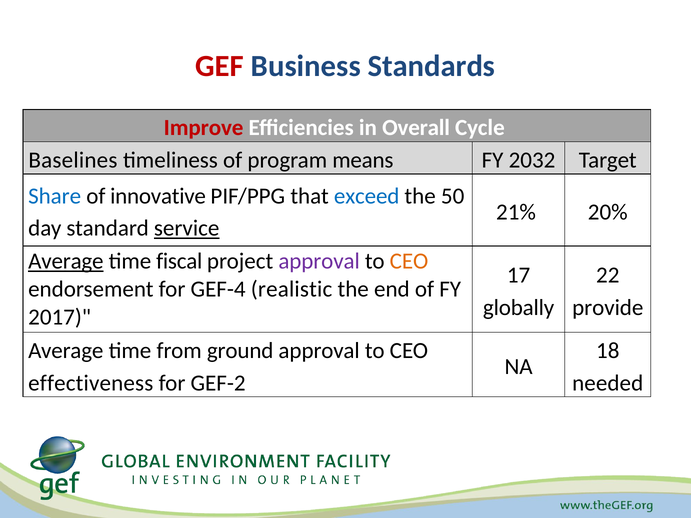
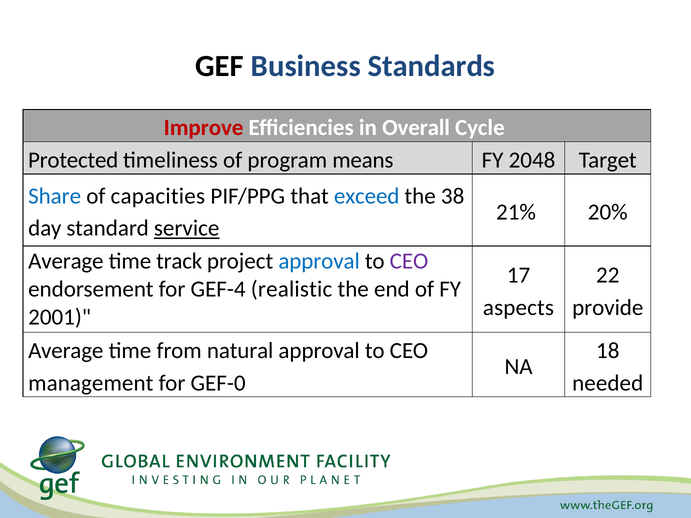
GEF colour: red -> black
Baselines: Baselines -> Protected
2032: 2032 -> 2048
innovative: innovative -> capacities
50: 50 -> 38
Average at (66, 261) underline: present -> none
fiscal: fiscal -> track
approval at (319, 261) colour: purple -> blue
CEO at (409, 261) colour: orange -> purple
globally: globally -> aspects
2017: 2017 -> 2001
ground: ground -> natural
effectiveness: effectiveness -> management
GEF-2: GEF-2 -> GEF-0
